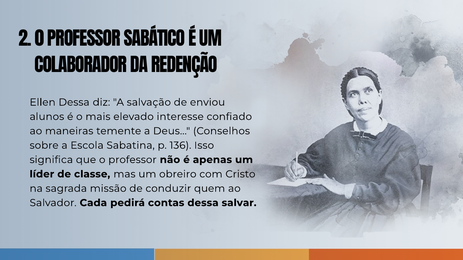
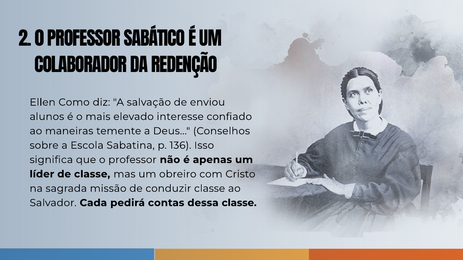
Ellen Dessa: Dessa -> Como
conduzir quem: quem -> classe
dessa salvar: salvar -> classe
